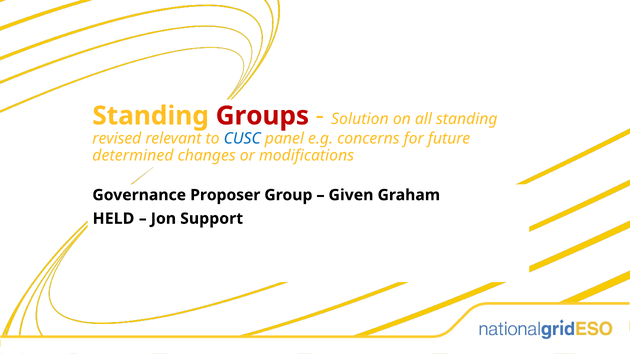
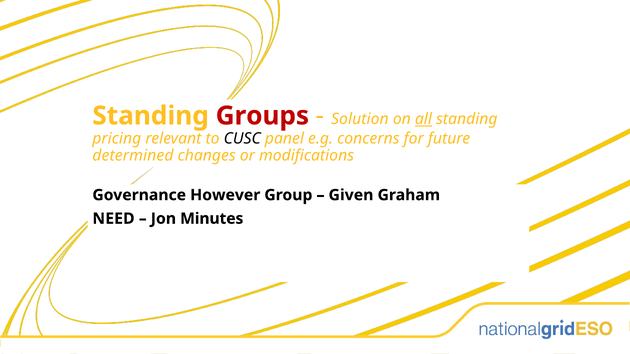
all underline: none -> present
revised: revised -> pricing
CUSC colour: blue -> black
Proposer: Proposer -> However
HELD: HELD -> NEED
Support: Support -> Minutes
